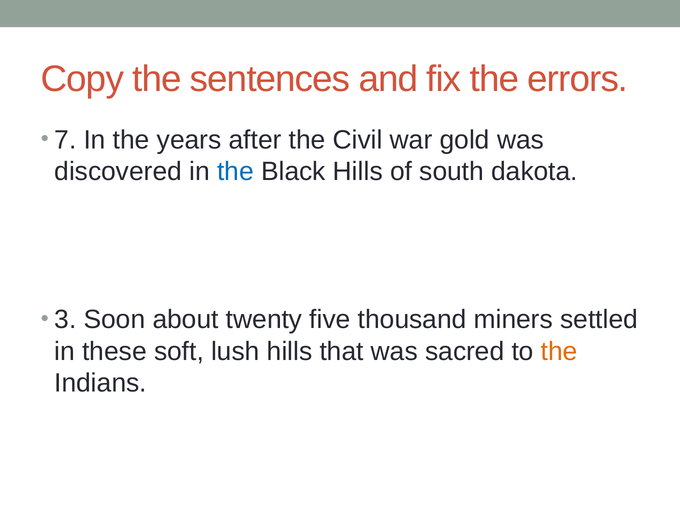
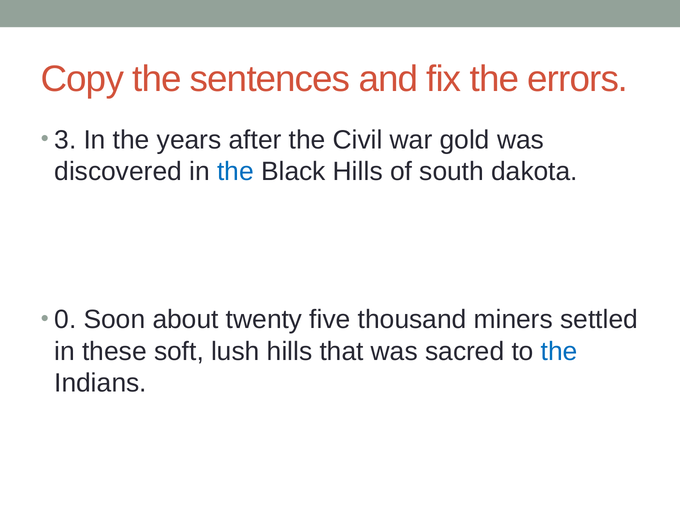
7: 7 -> 3
3: 3 -> 0
the at (559, 351) colour: orange -> blue
